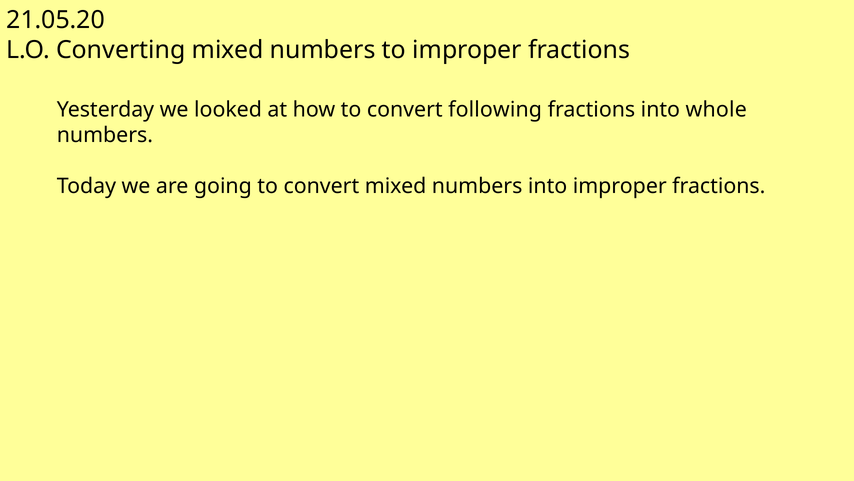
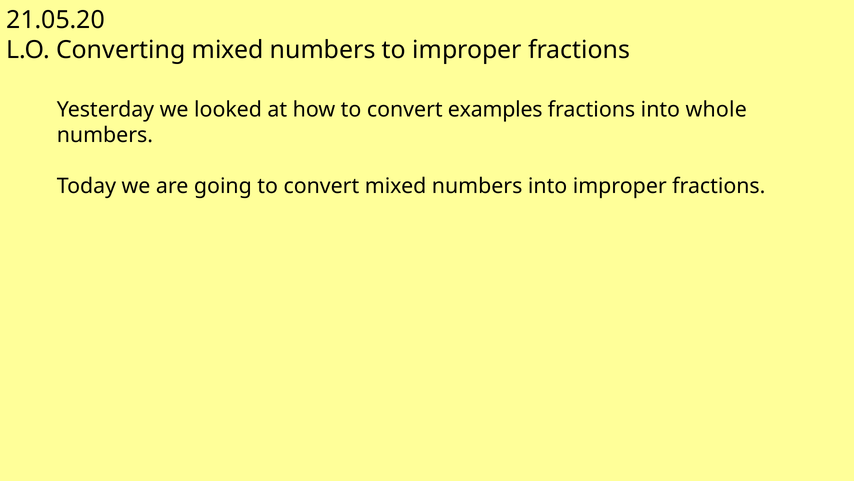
following: following -> examples
